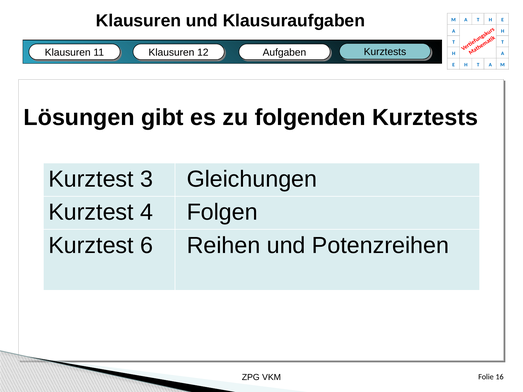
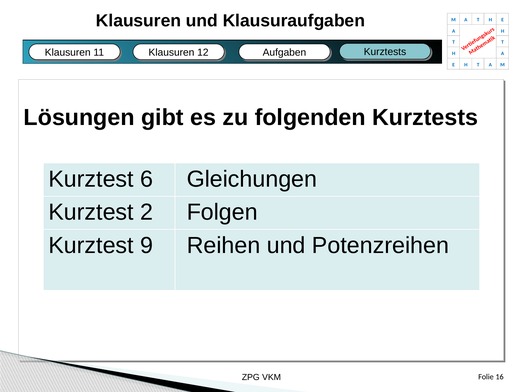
3: 3 -> 6
4: 4 -> 2
6: 6 -> 9
